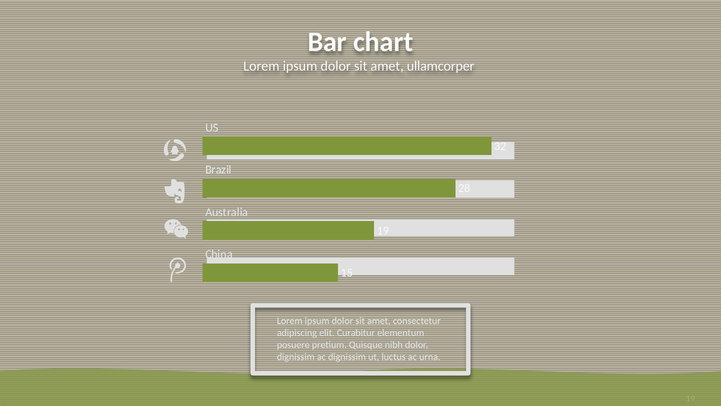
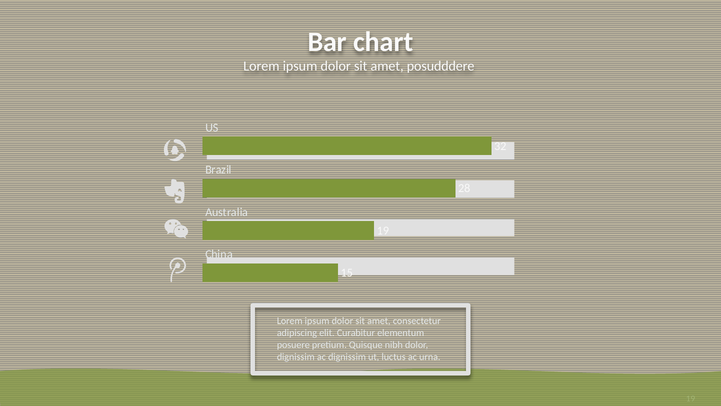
ullamcorper: ullamcorper -> posudddere
